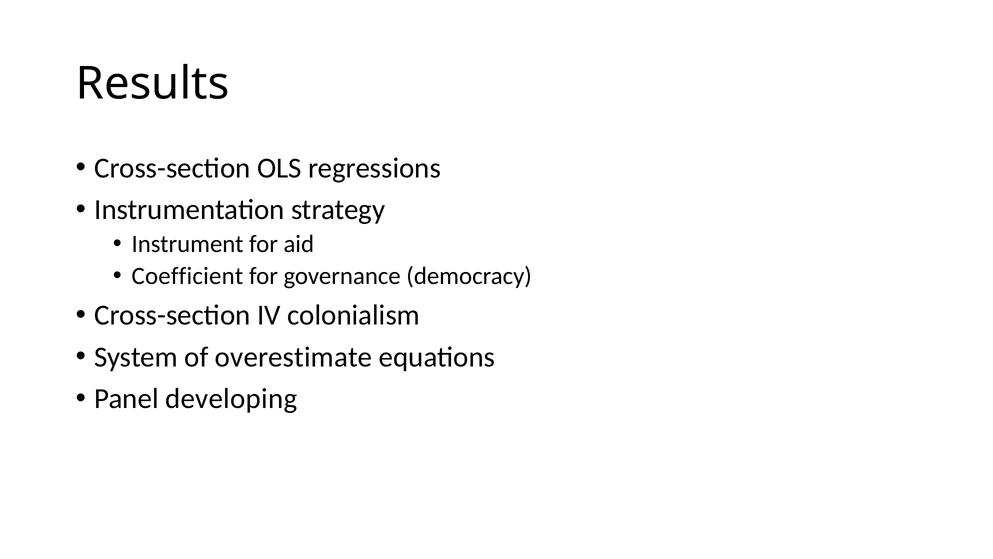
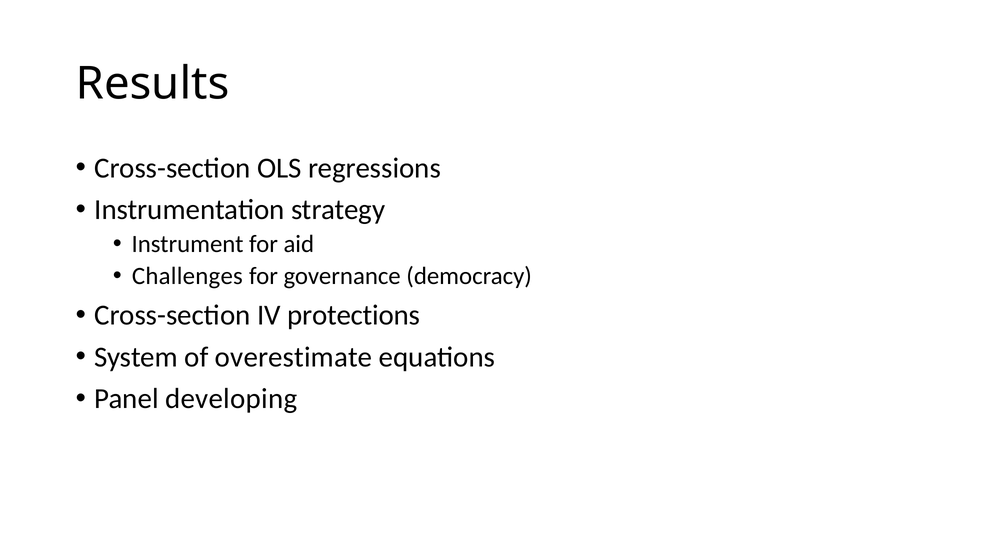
Coefficient: Coefficient -> Challenges
colonialism: colonialism -> protections
